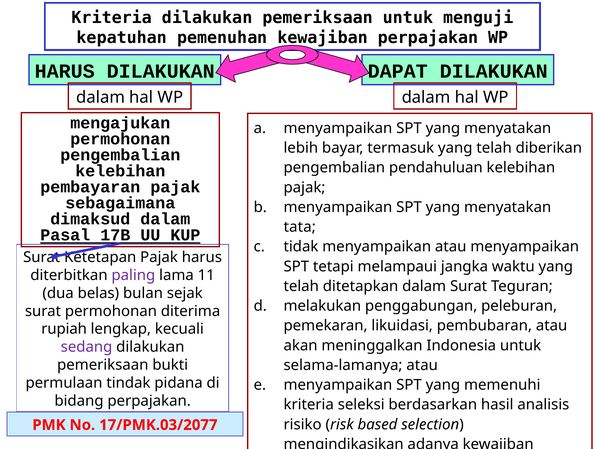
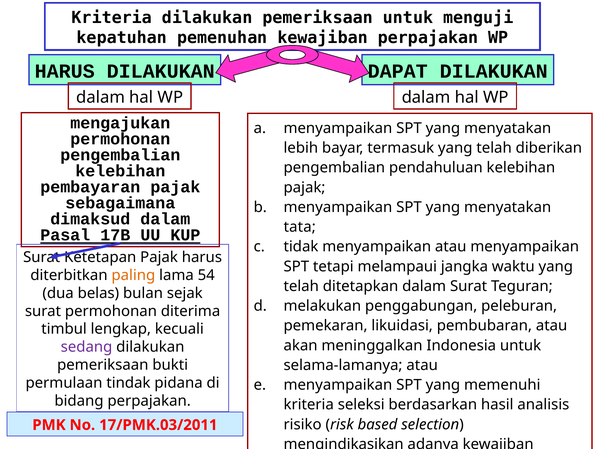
paling colour: purple -> orange
11: 11 -> 54
rupiah: rupiah -> timbul
17/PMK.03/2077: 17/PMK.03/2077 -> 17/PMK.03/2011
